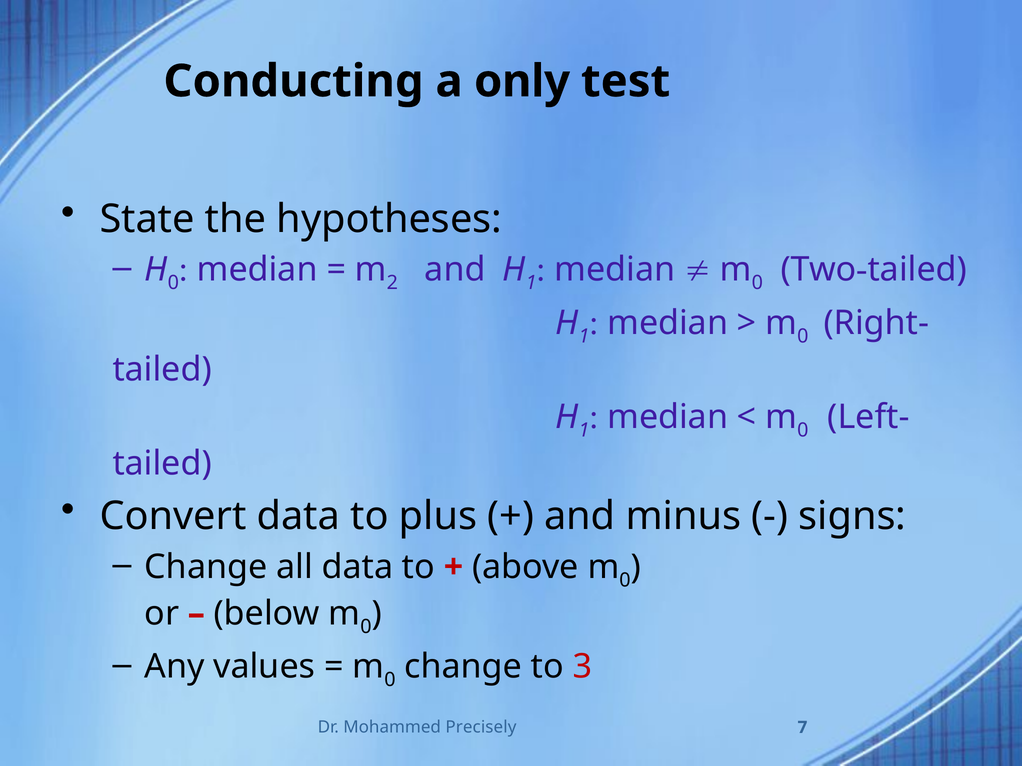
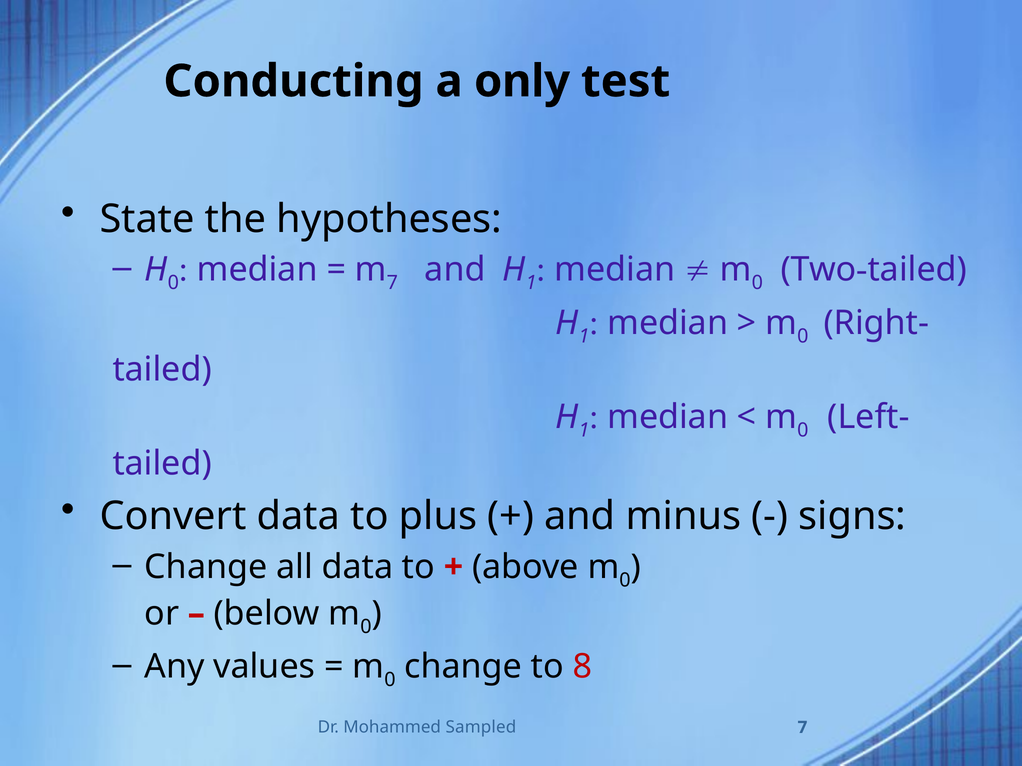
2 at (392, 283): 2 -> 7
3: 3 -> 8
Precisely: Precisely -> Sampled
